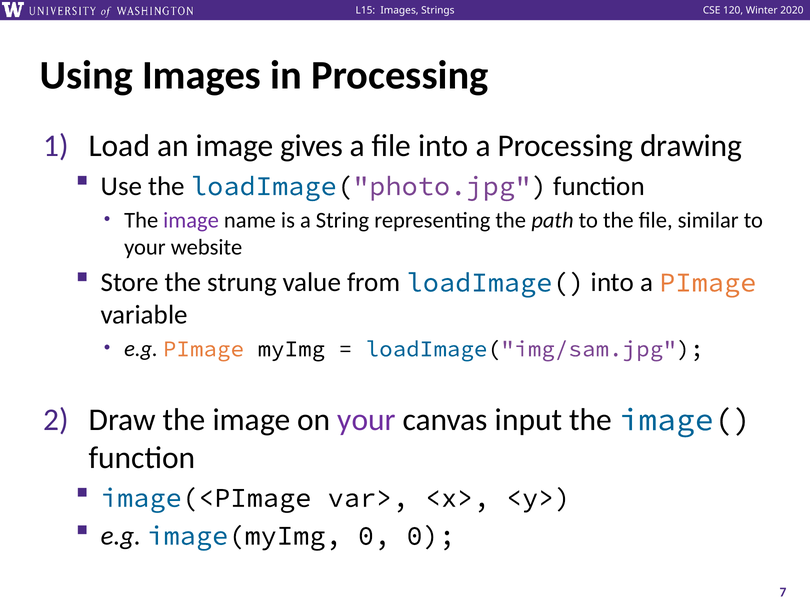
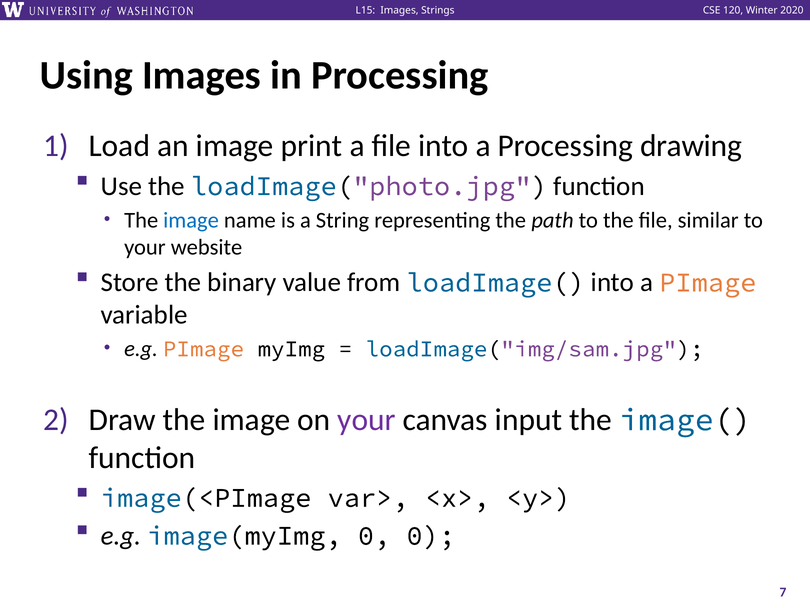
gives: gives -> print
image at (191, 220) colour: purple -> blue
strung: strung -> binary
